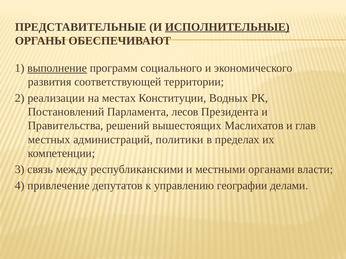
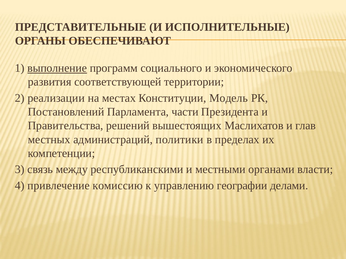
ИСПОЛНИТЕЛЬНЫЕ underline: present -> none
Водных: Водных -> Модель
лесов: лесов -> части
депутатов: депутатов -> комиссию
